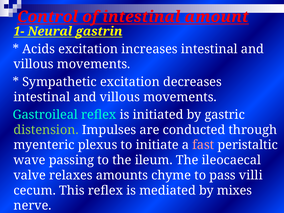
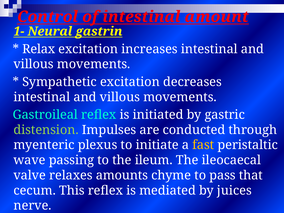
Acids: Acids -> Relax
fast colour: pink -> yellow
villi: villi -> that
mixes: mixes -> juices
